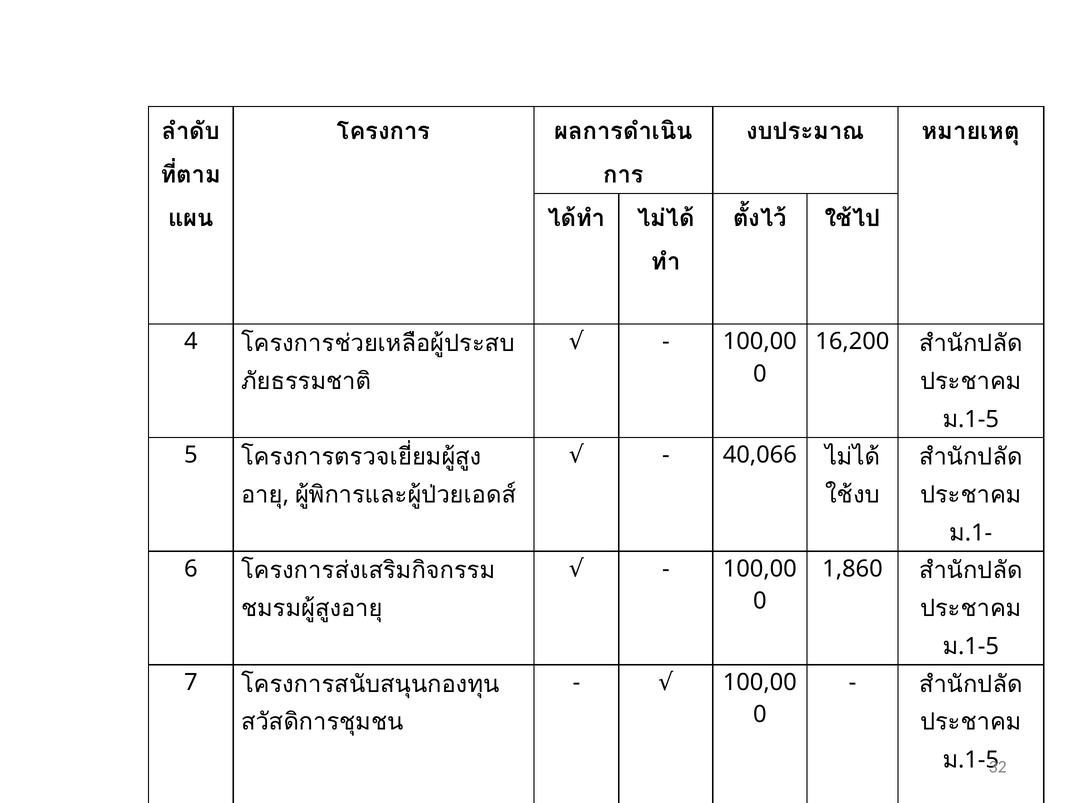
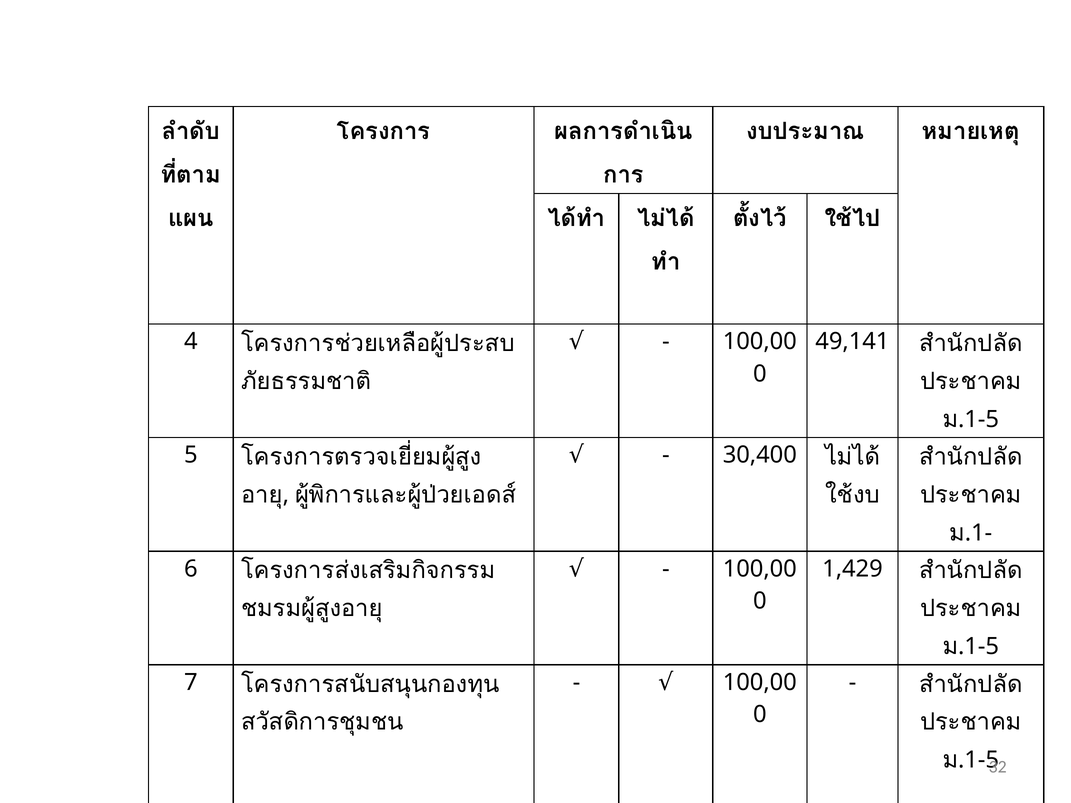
16,200: 16,200 -> 49,141
40,066: 40,066 -> 30,400
1,860: 1,860 -> 1,429
